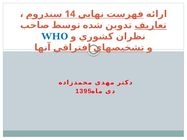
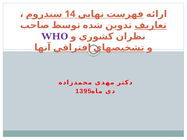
WHO colour: blue -> purple
